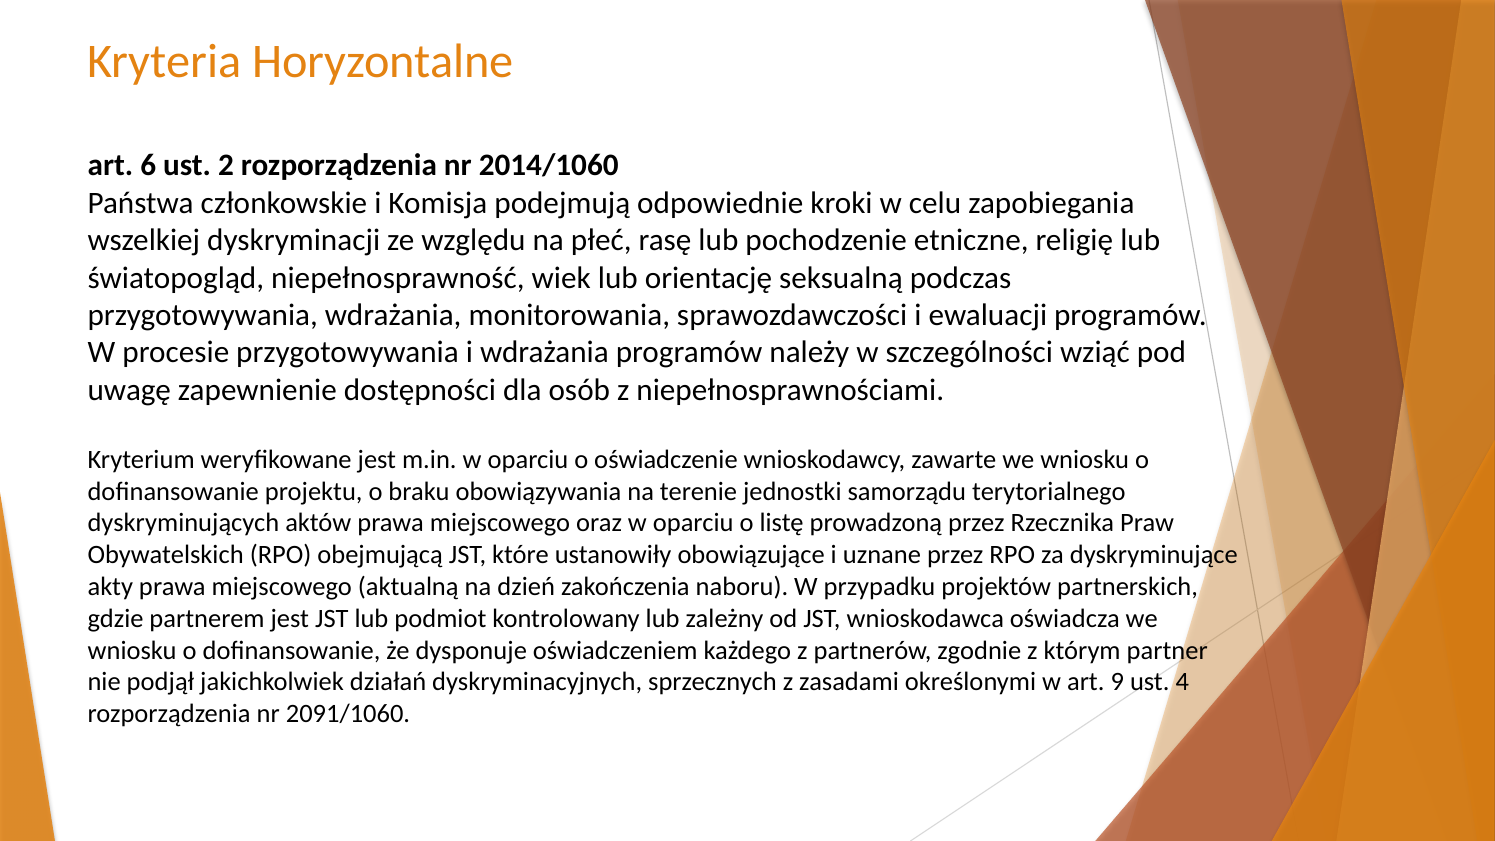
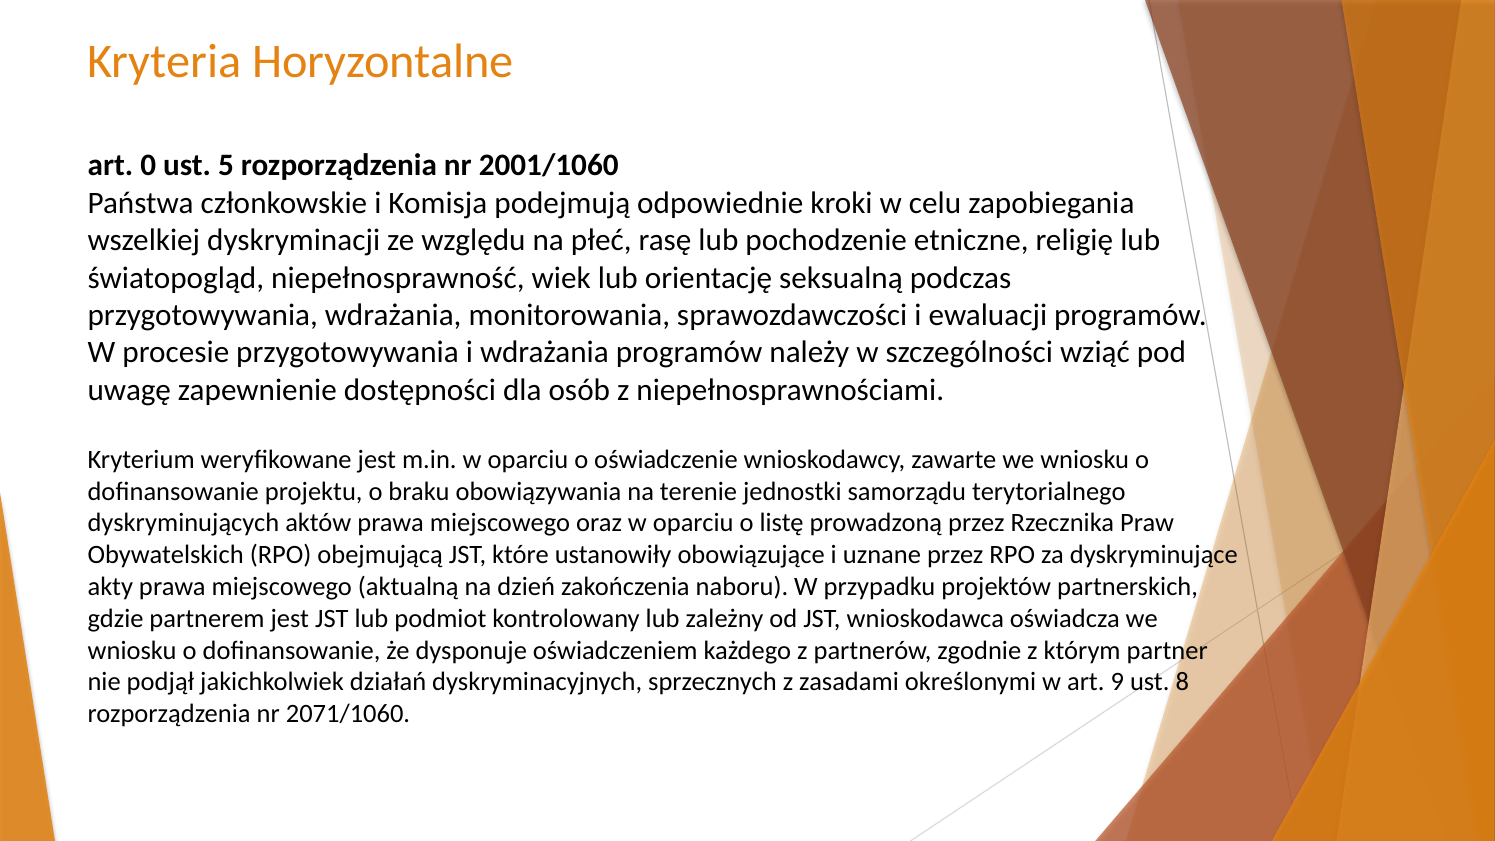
6: 6 -> 0
2: 2 -> 5
2014/1060: 2014/1060 -> 2001/1060
4: 4 -> 8
2091/1060: 2091/1060 -> 2071/1060
